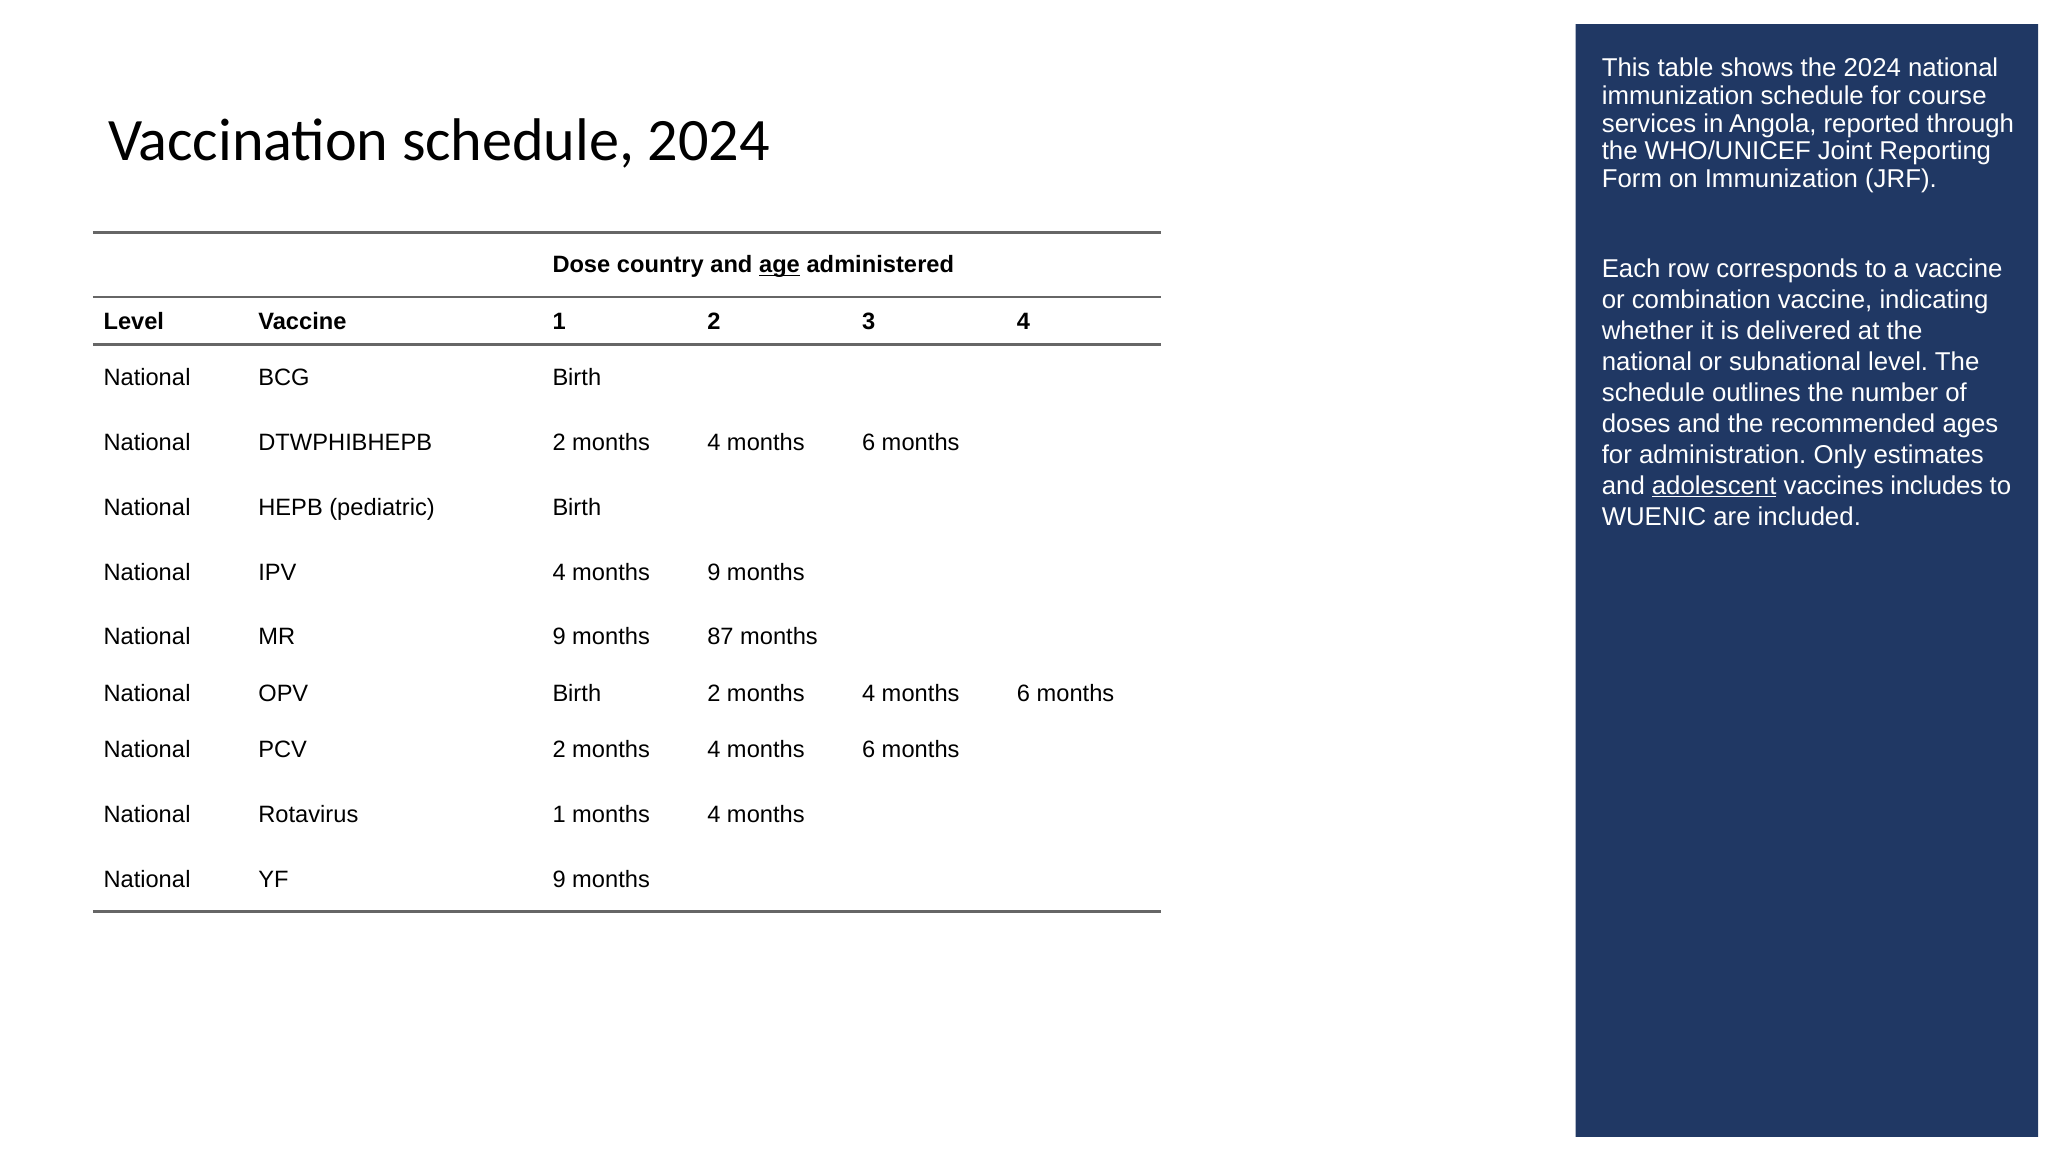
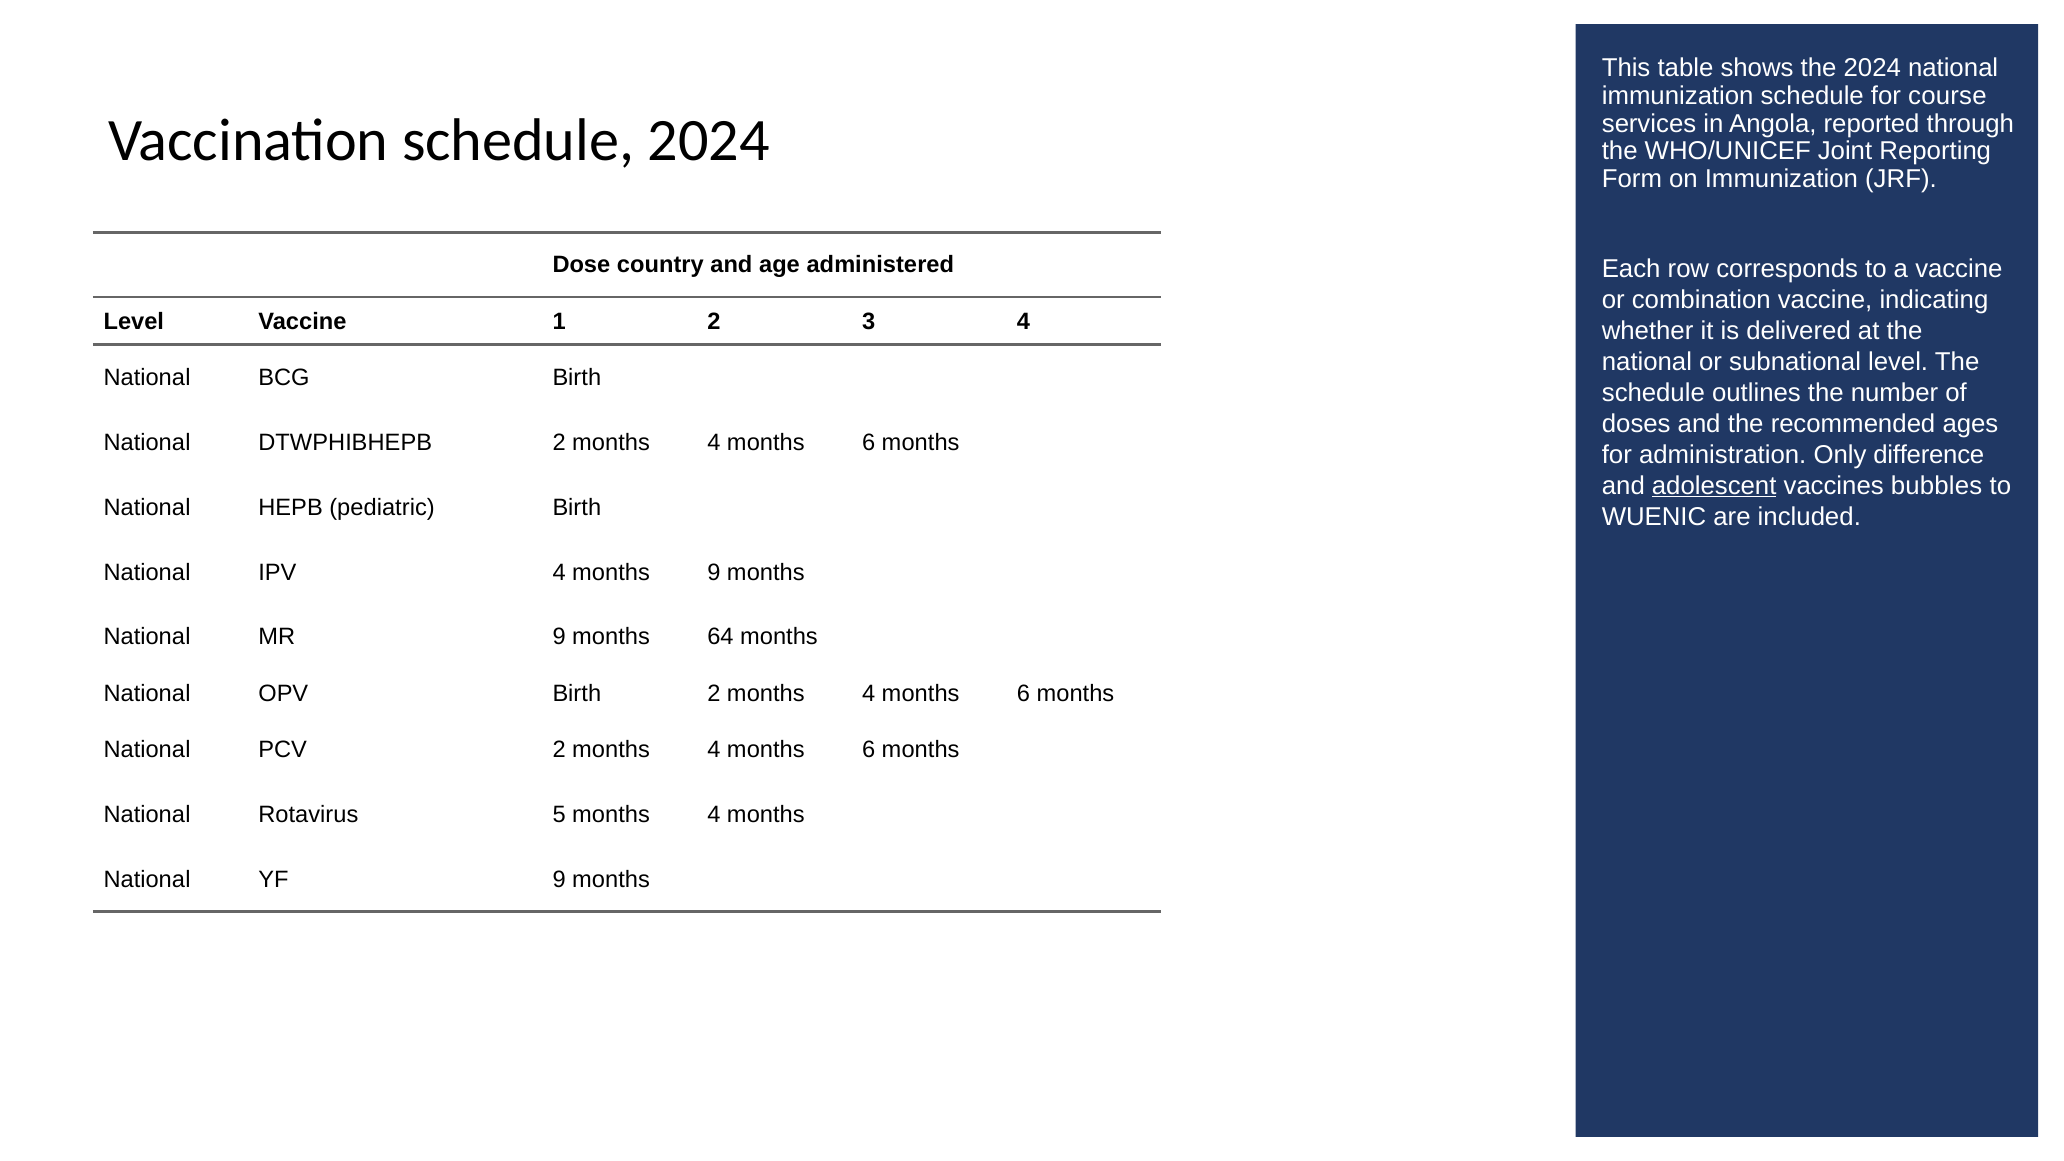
age underline: present -> none
estimates: estimates -> difference
includes: includes -> bubbles
87: 87 -> 64
Rotavirus 1: 1 -> 5
